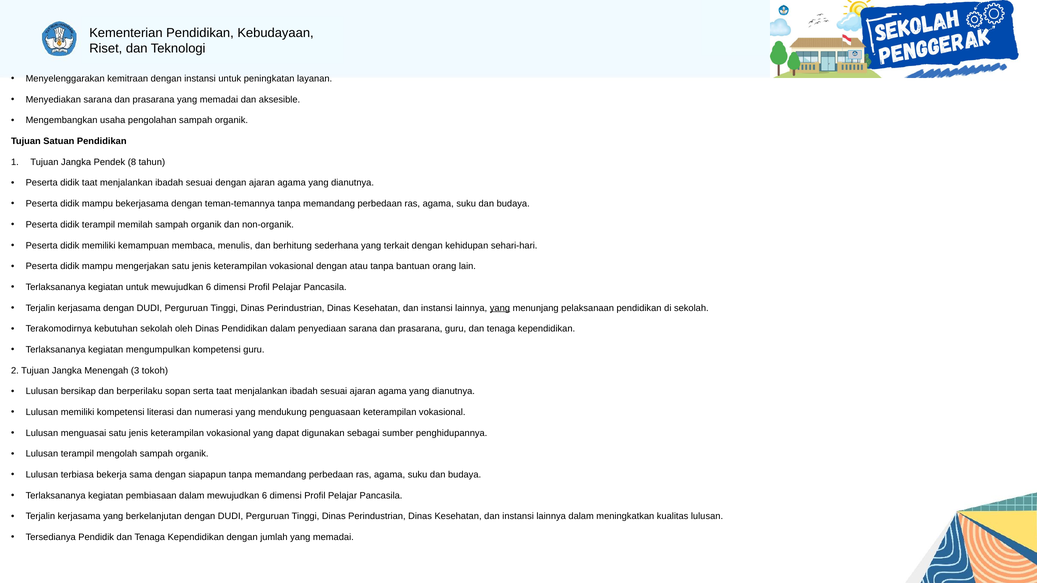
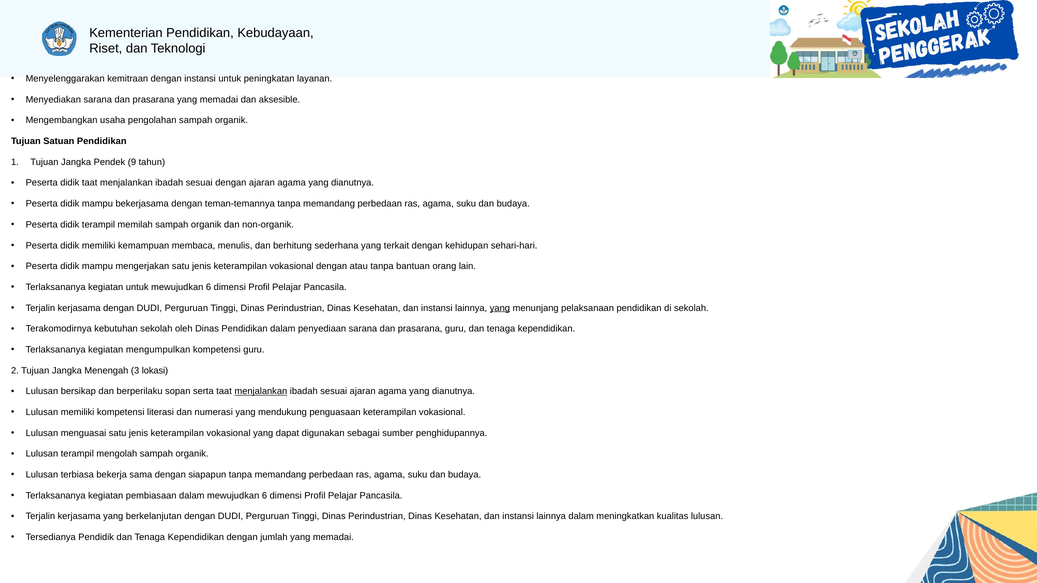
8: 8 -> 9
tokoh: tokoh -> lokasi
menjalankan at (261, 392) underline: none -> present
